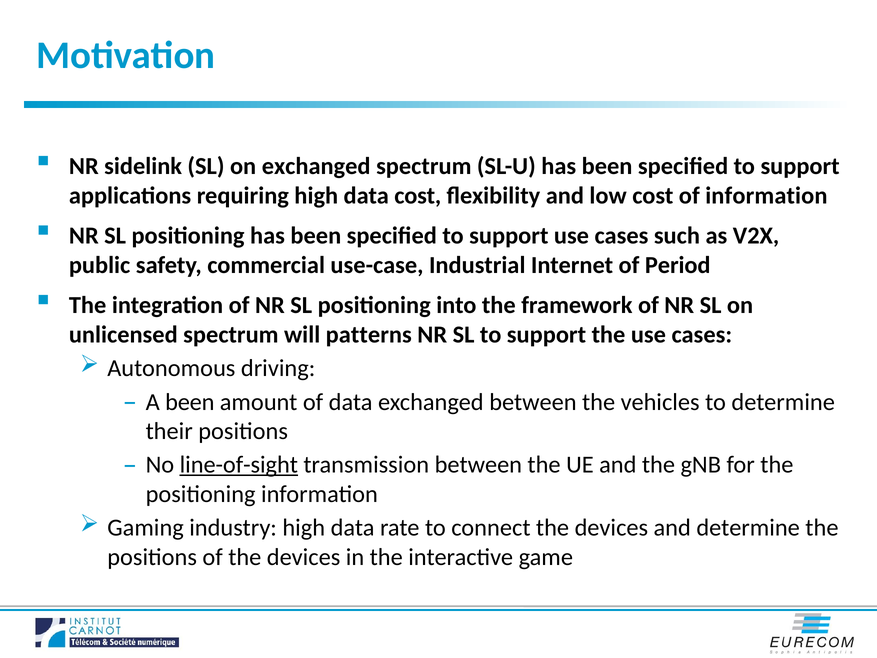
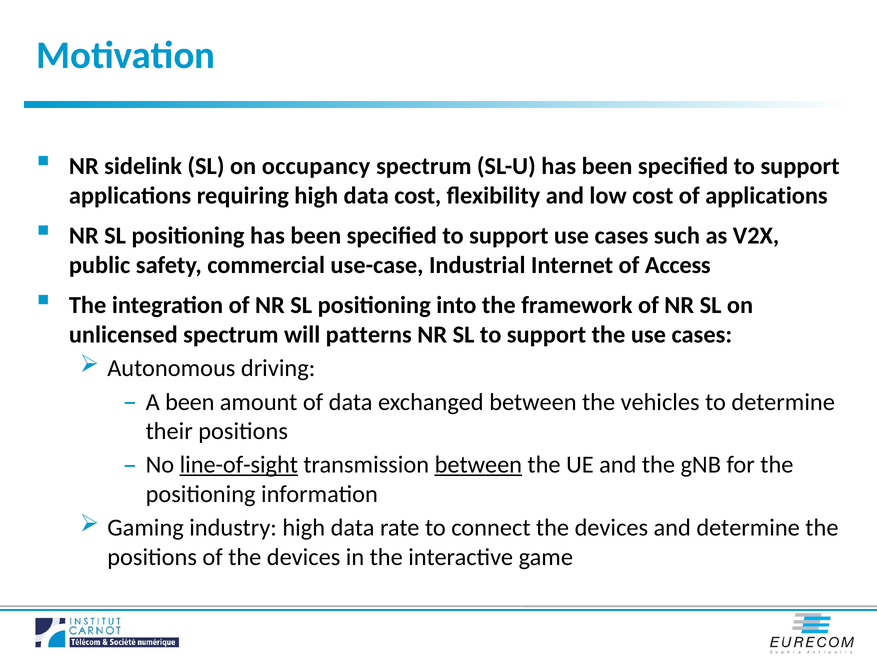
on exchanged: exchanged -> occupancy
of information: information -> applications
Period: Period -> Access
between at (478, 465) underline: none -> present
